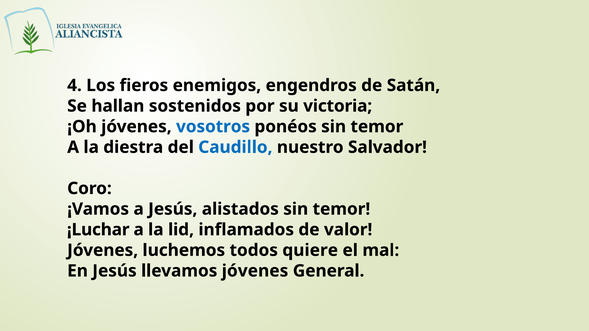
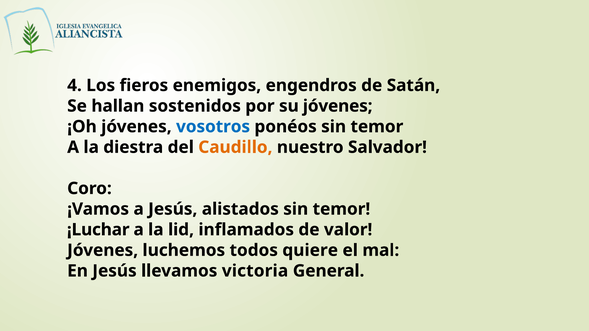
su victoria: victoria -> jóvenes
Caudillo colour: blue -> orange
llevamos jóvenes: jóvenes -> victoria
